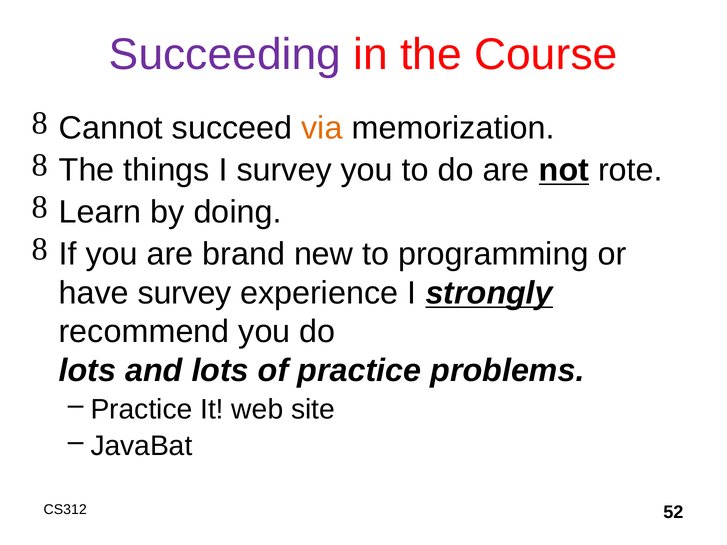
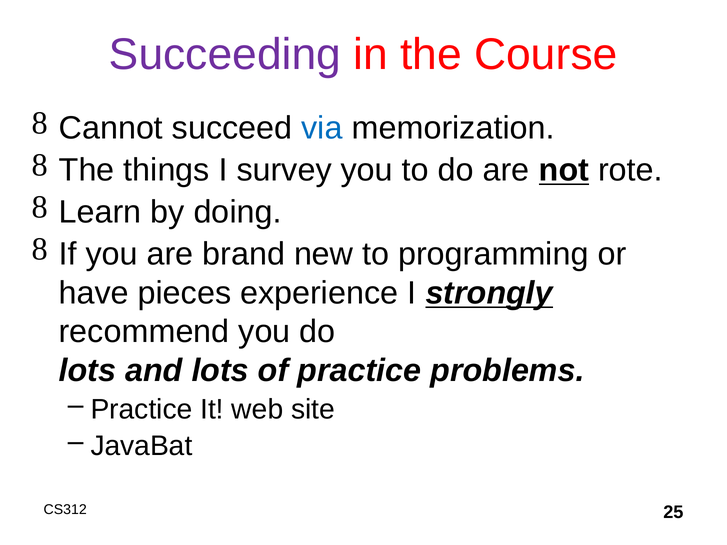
via colour: orange -> blue
have survey: survey -> pieces
52: 52 -> 25
